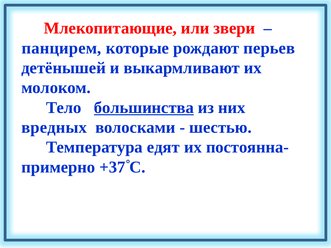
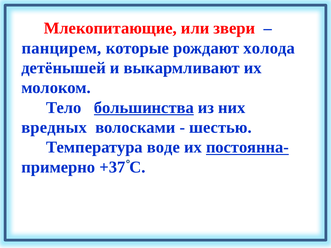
перьев: перьев -> холода
едят: едят -> воде
постоянна- underline: none -> present
